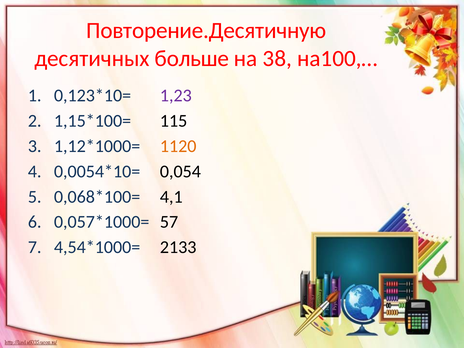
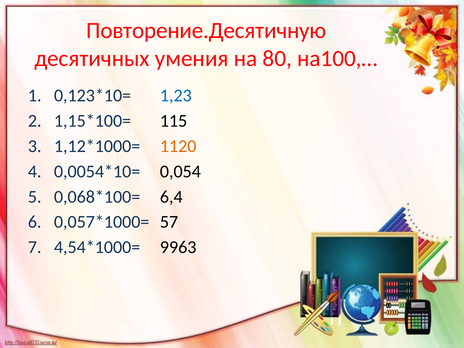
больше: больше -> умения
38: 38 -> 80
1,23 colour: purple -> blue
4,1: 4,1 -> 6,4
2133: 2133 -> 9963
